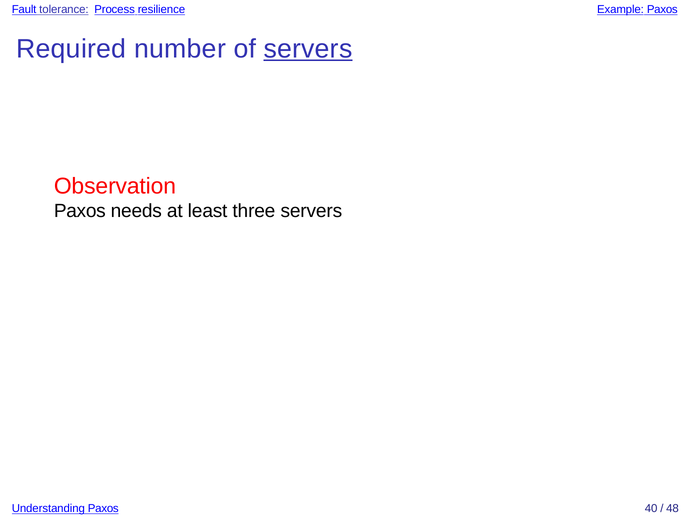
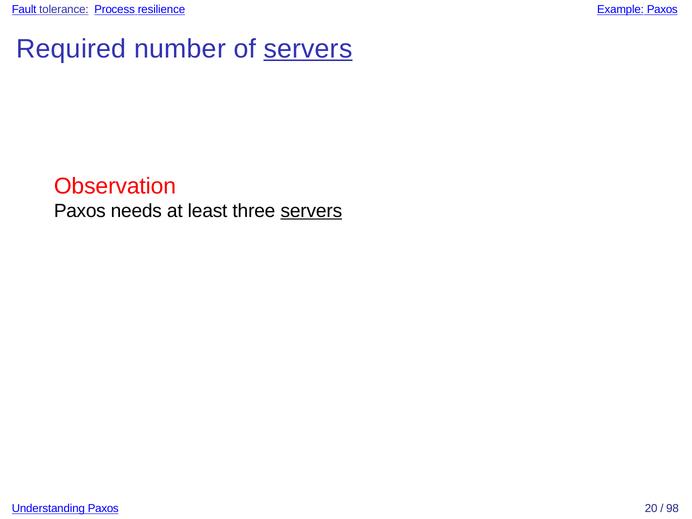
servers at (311, 211) underline: none -> present
40: 40 -> 20
48: 48 -> 98
